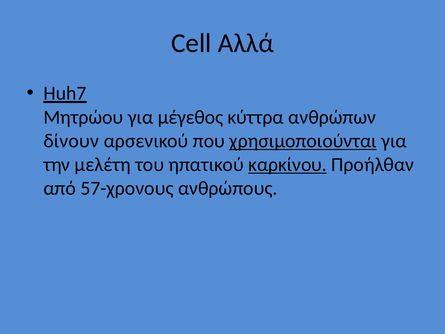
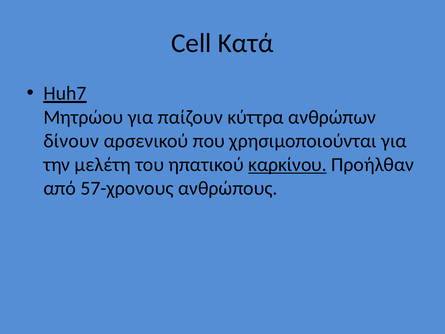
Αλλά: Αλλά -> Κατά
μέγεθος: μέγεθος -> παίζουν
χρησιμοποιούνται underline: present -> none
